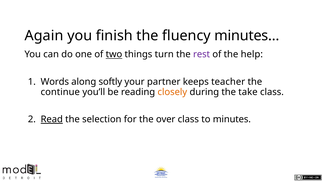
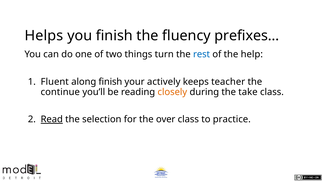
Again: Again -> Helps
fluency minutes: minutes -> prefixes
two underline: present -> none
rest colour: purple -> blue
Words: Words -> Fluent
along softly: softly -> finish
partner: partner -> actively
to minutes: minutes -> practice
